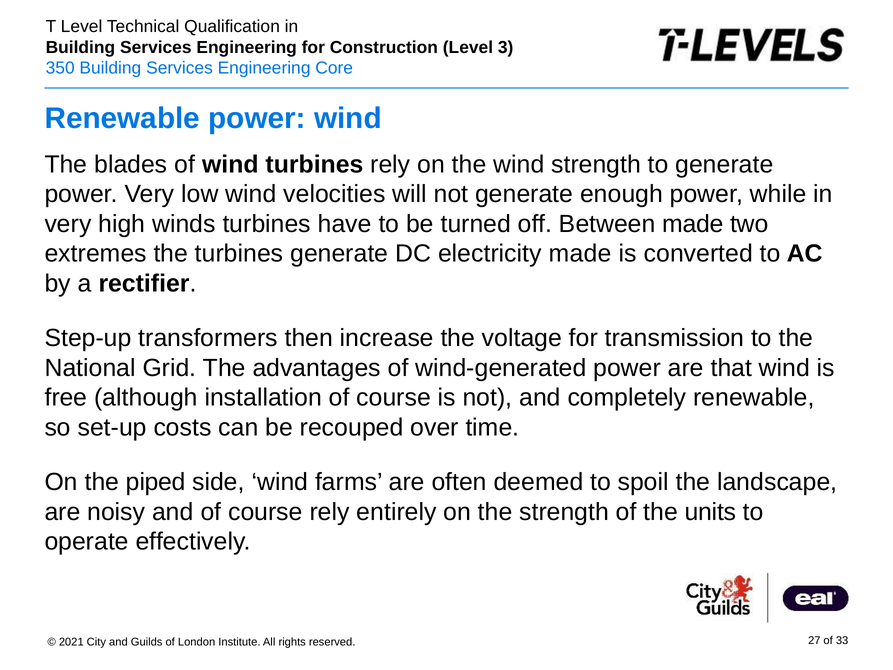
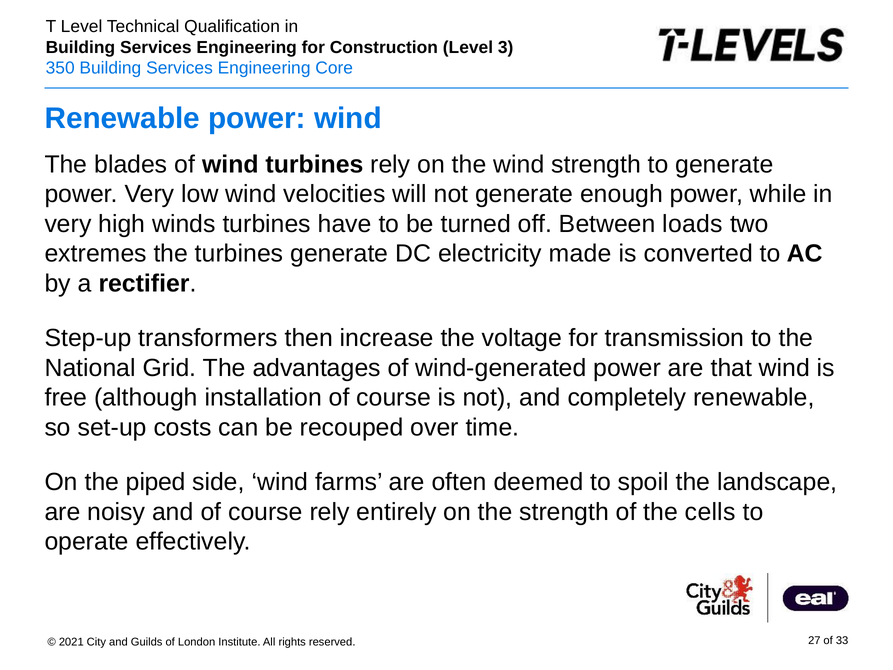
Between made: made -> loads
units: units -> cells
